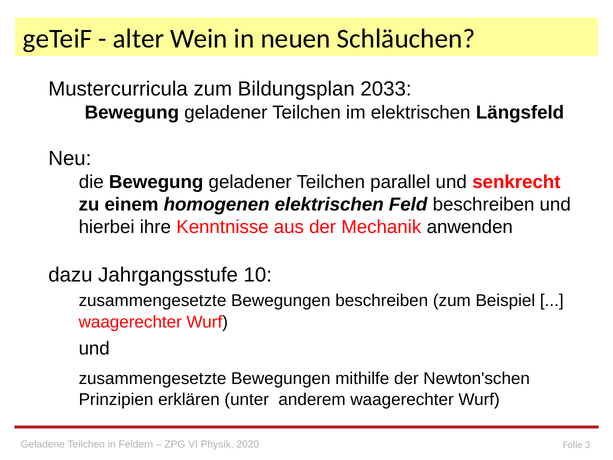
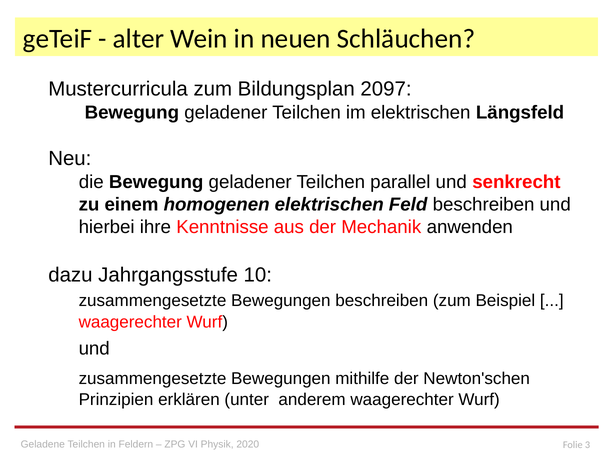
2033: 2033 -> 2097
